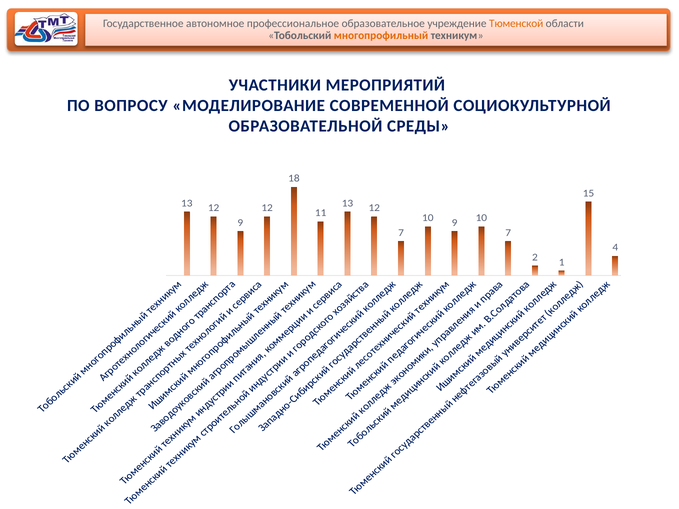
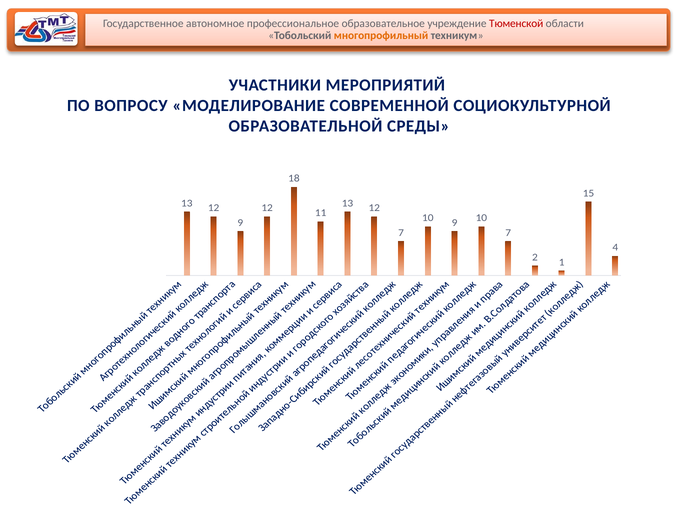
Тюменской colour: orange -> red
